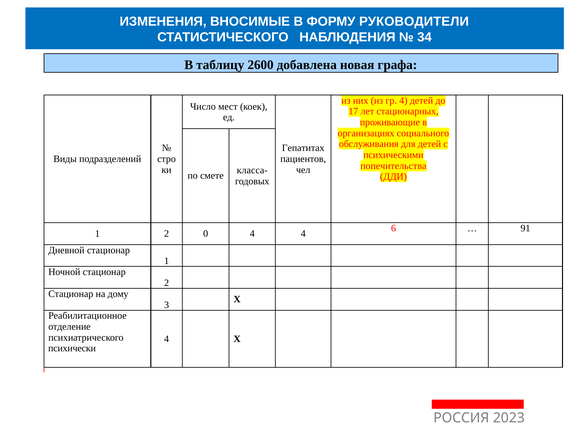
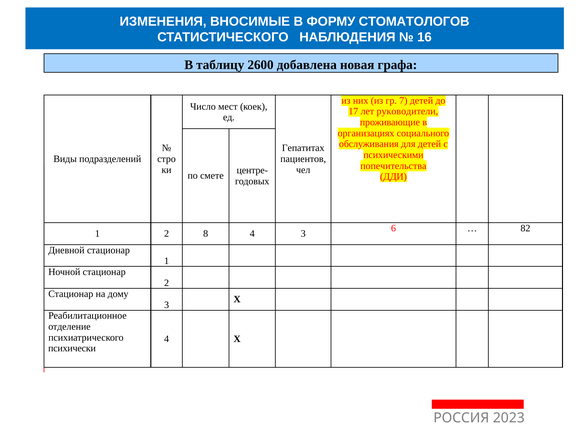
РУКОВОДИТЕЛИ: РУКОВОДИТЕЛИ -> СТОМАТОЛОГОВ
34: 34 -> 16
гр 4: 4 -> 7
стационарных: стационарных -> руководители
класса-: класса- -> центре-
91: 91 -> 82
0: 0 -> 8
4 4: 4 -> 3
